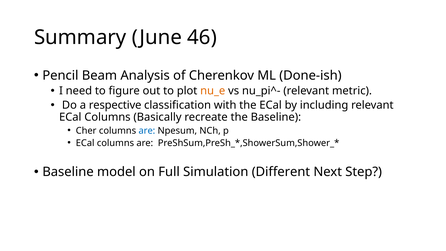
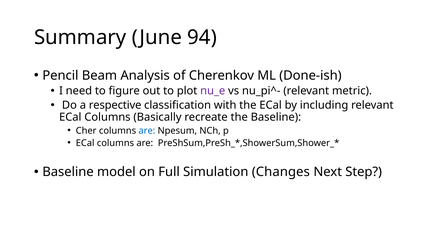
46: 46 -> 94
nu_e colour: orange -> purple
Different: Different -> Changes
